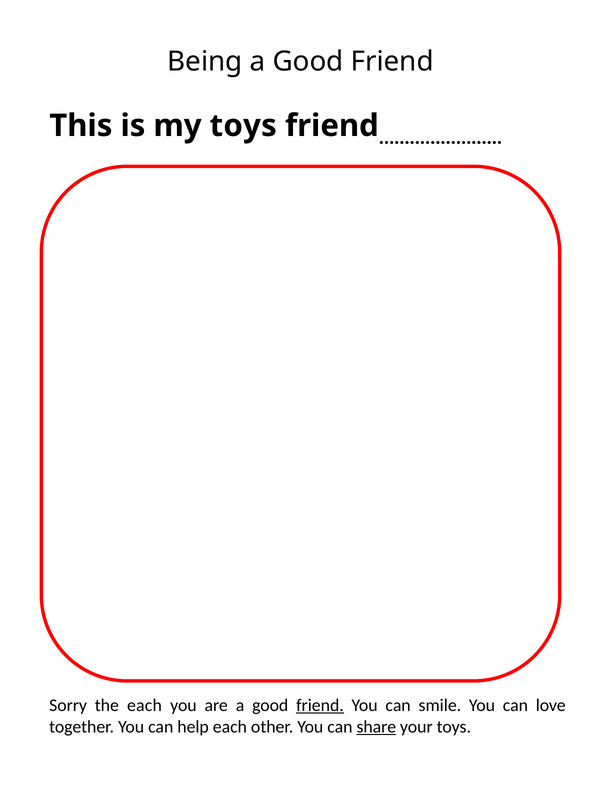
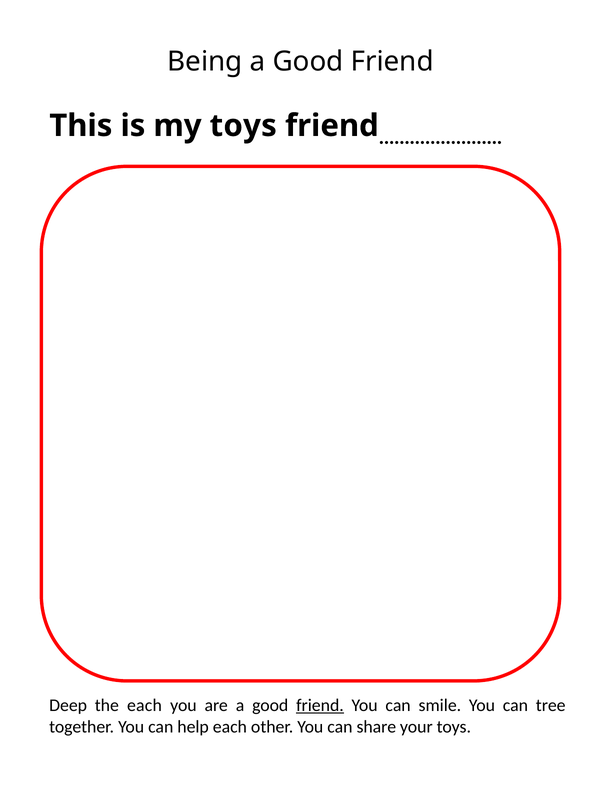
Sorry: Sorry -> Deep
love: love -> tree
share underline: present -> none
